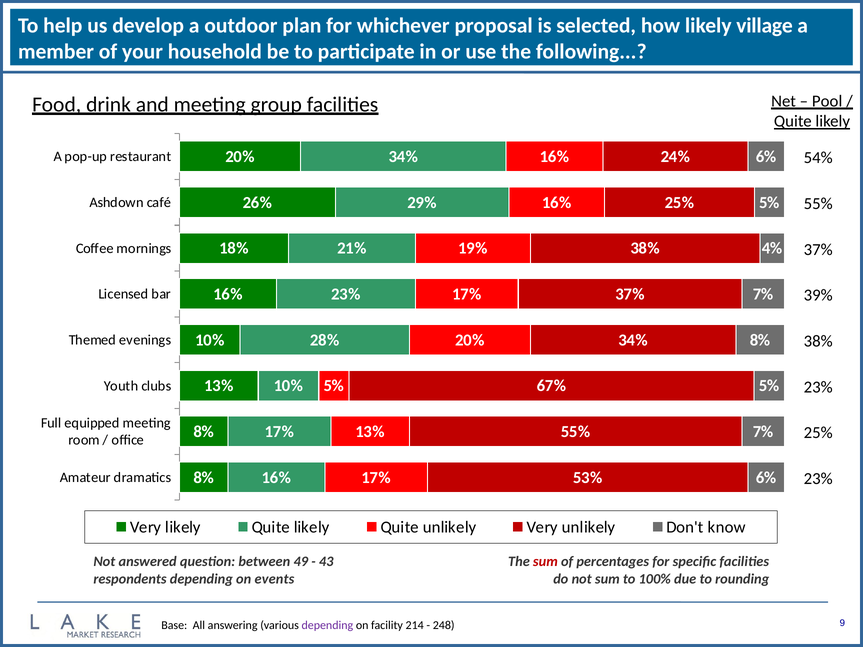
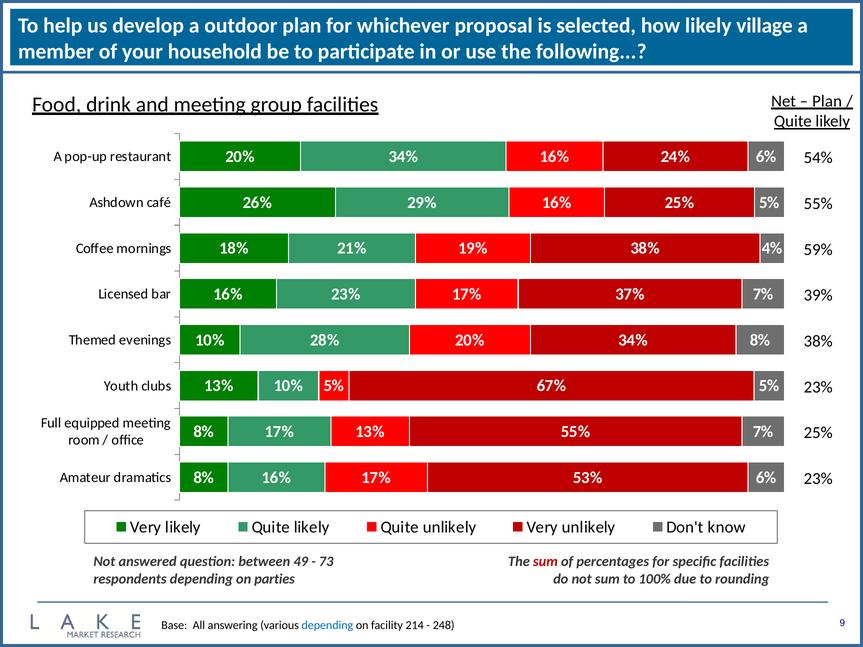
Pool at (827, 101): Pool -> Plan
37% at (818, 250): 37% -> 59%
43: 43 -> 73
events: events -> parties
depending at (327, 625) colour: purple -> blue
